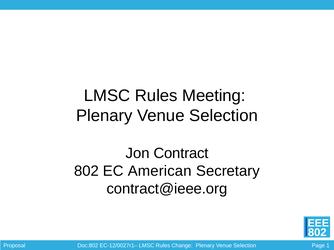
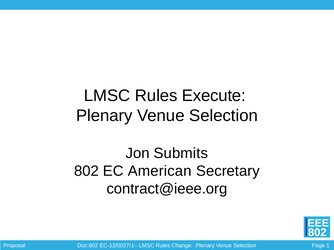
Meeting: Meeting -> Execute
Contract: Contract -> Submits
